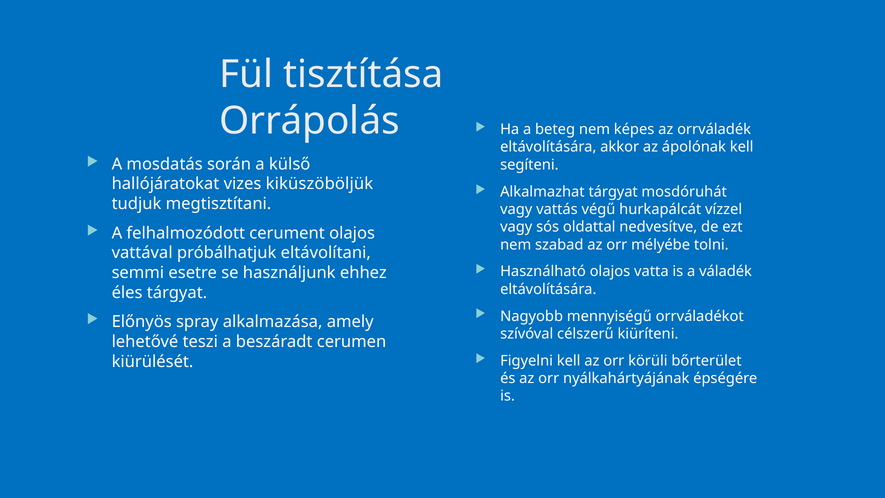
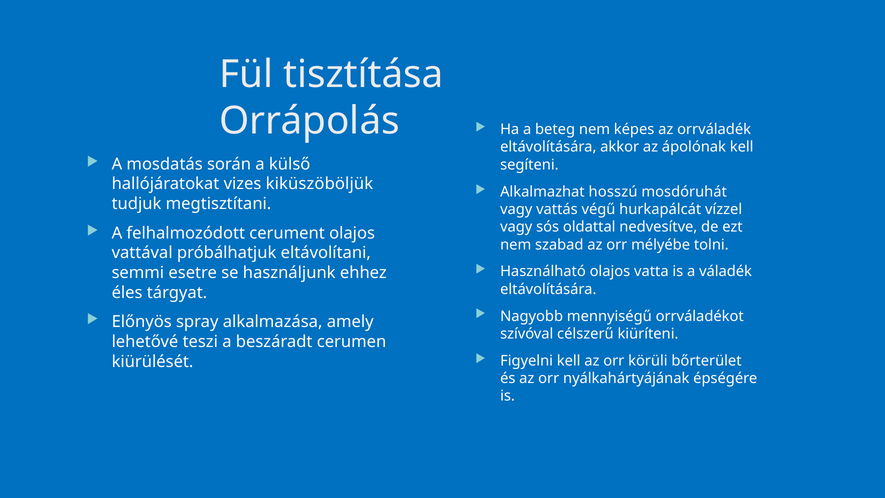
Alkalmazhat tárgyat: tárgyat -> hosszú
